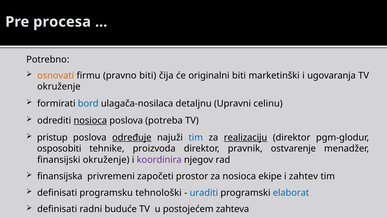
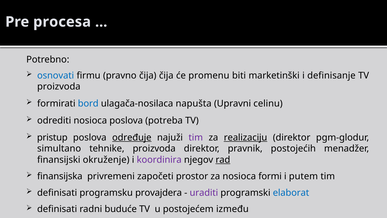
osnovati colour: orange -> blue
pravno biti: biti -> čija
originalni: originalni -> promenu
ugovaranja: ugovaranja -> definisanje
okruženje at (59, 87): okruženje -> proizvoda
detaljnu: detaljnu -> napušta
nosioca at (90, 120) underline: present -> none
tim at (196, 137) colour: blue -> purple
osposobiti: osposobiti -> simultano
ostvarenje: ostvarenje -> postojećih
rad underline: none -> present
ekipe: ekipe -> formi
zahtev: zahtev -> putem
tehnološki: tehnološki -> provajdera
uraditi colour: blue -> purple
zahteva: zahteva -> između
